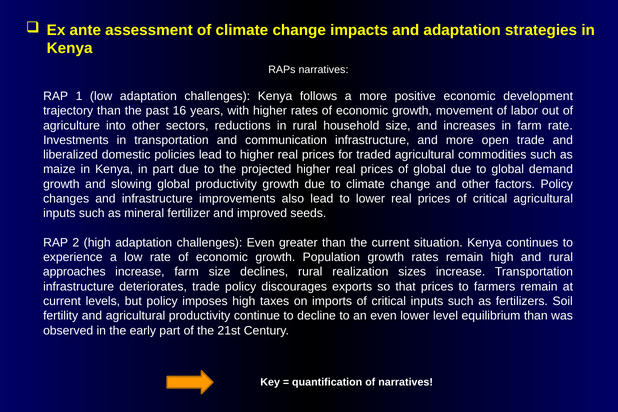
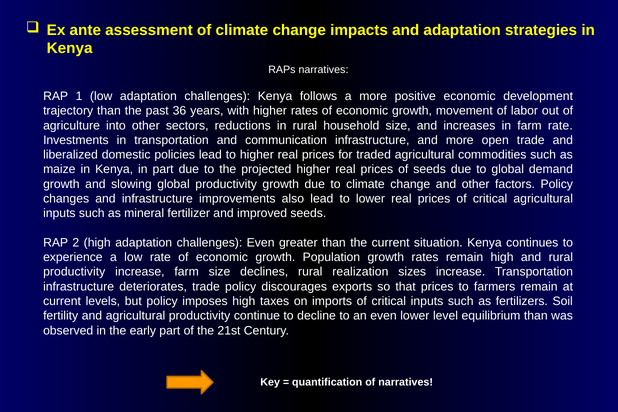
16: 16 -> 36
of global: global -> seeds
approaches at (74, 272): approaches -> productivity
